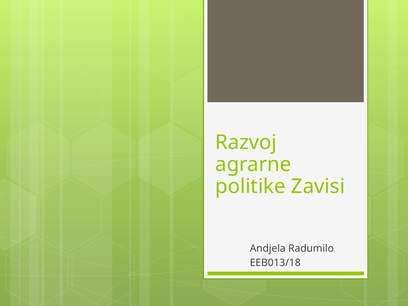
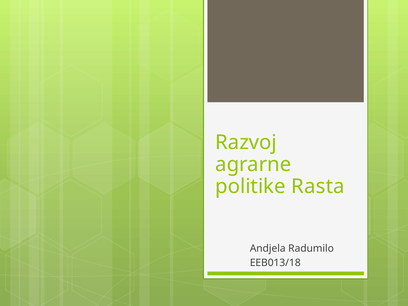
Zavisi: Zavisi -> Rasta
